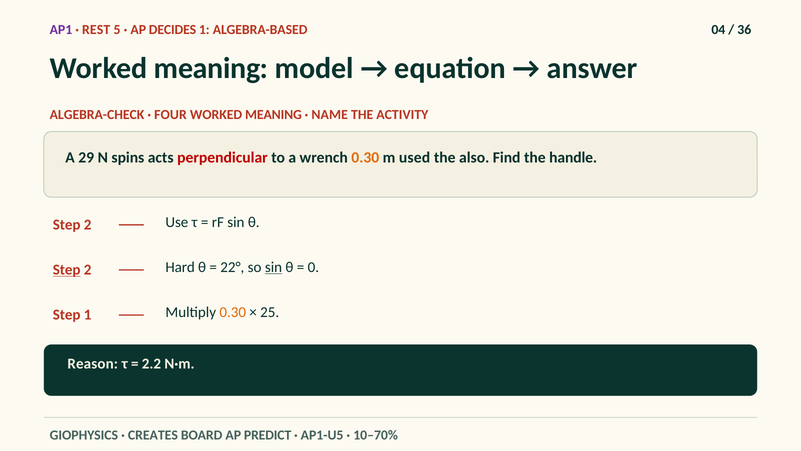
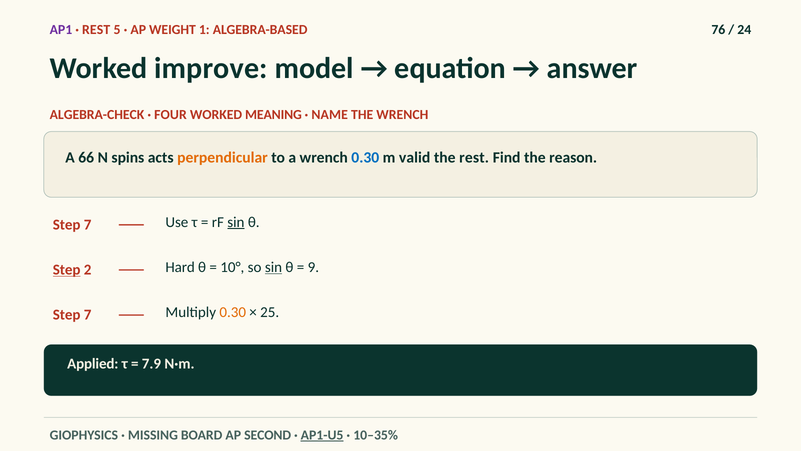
DECIDES: DECIDES -> WEIGHT
04: 04 -> 76
36: 36 -> 24
meaning at (211, 68): meaning -> improve
THE ACTIVITY: ACTIVITY -> WRENCH
29: 29 -> 66
perpendicular colour: red -> orange
0.30 at (365, 157) colour: orange -> blue
used: used -> valid
the also: also -> rest
handle: handle -> reason
2 at (88, 225): 2 -> 7
sin at (236, 222) underline: none -> present
22°: 22° -> 10°
0: 0 -> 9
1 at (88, 315): 1 -> 7
Reason: Reason -> Applied
2.2: 2.2 -> 7.9
CREATES: CREATES -> MISSING
PREDICT: PREDICT -> SECOND
AP1-U5 underline: none -> present
10–70%: 10–70% -> 10–35%
